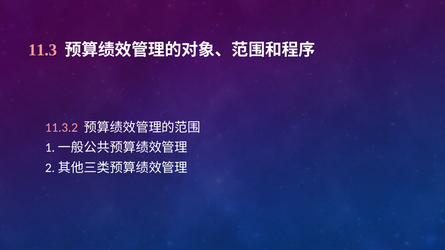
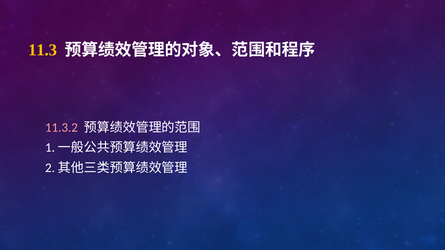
11.3 colour: pink -> yellow
